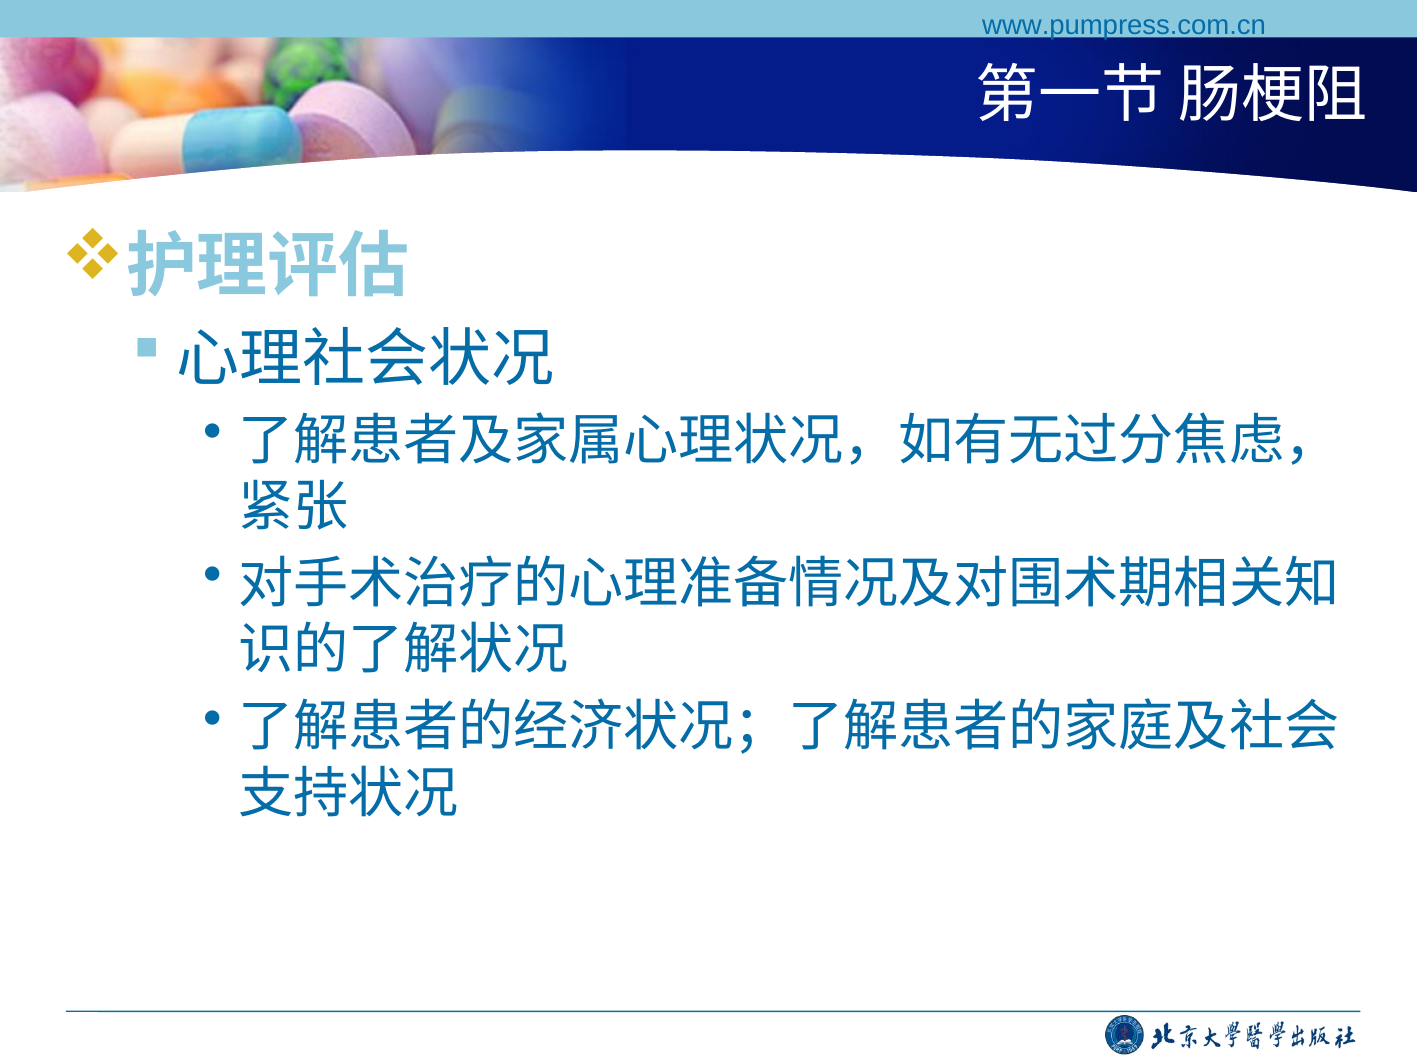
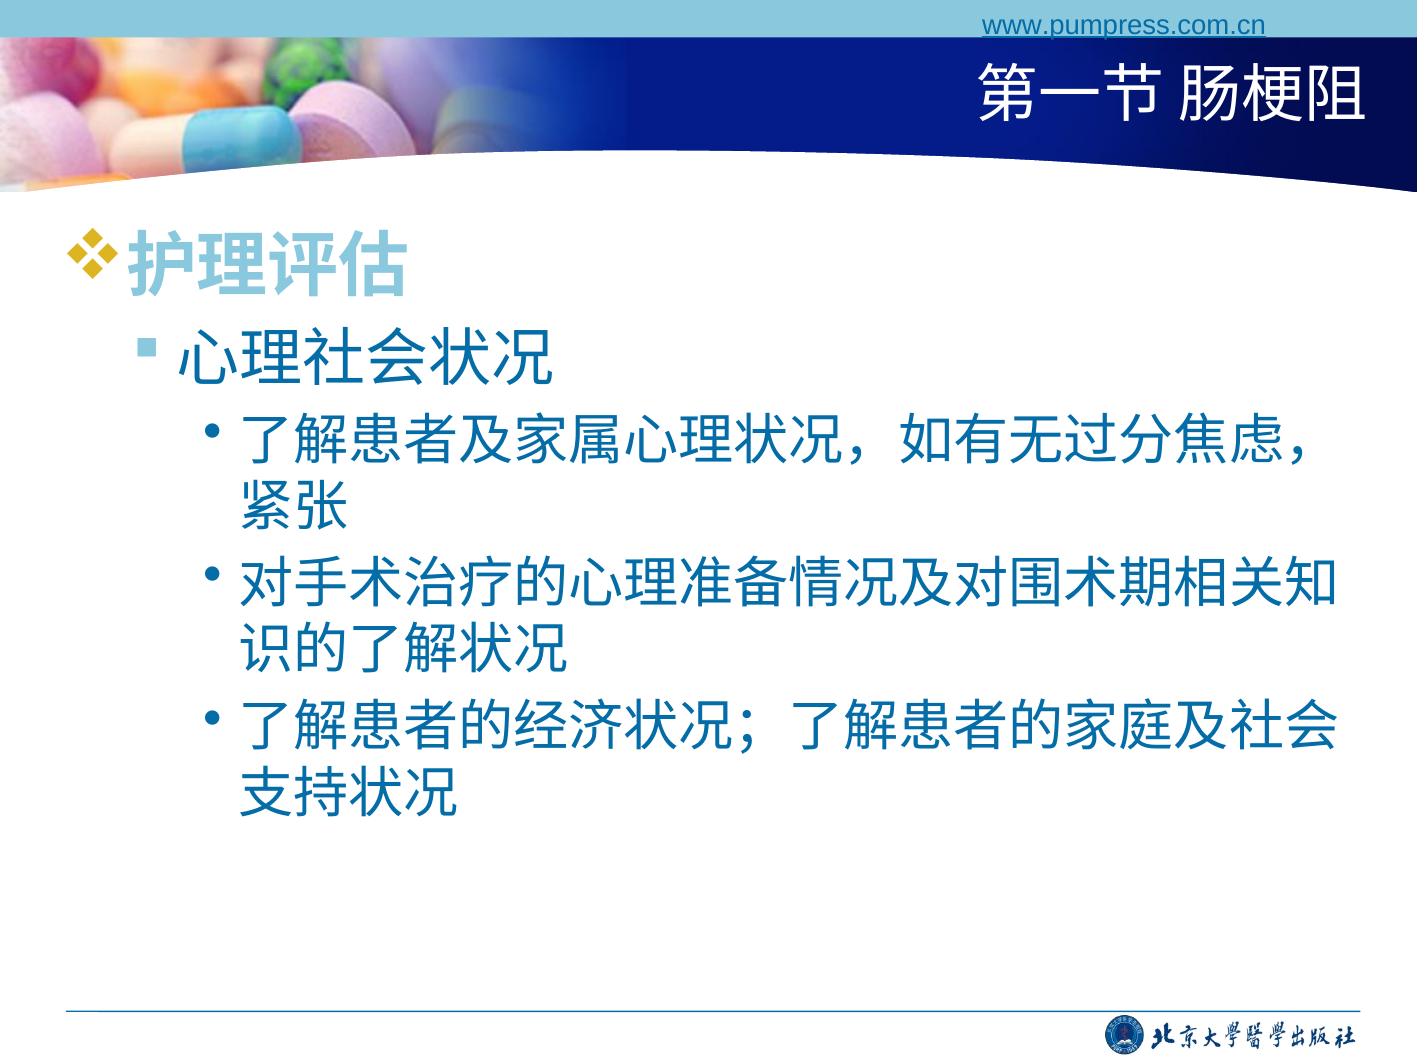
www.pumpress.com.cn underline: none -> present
